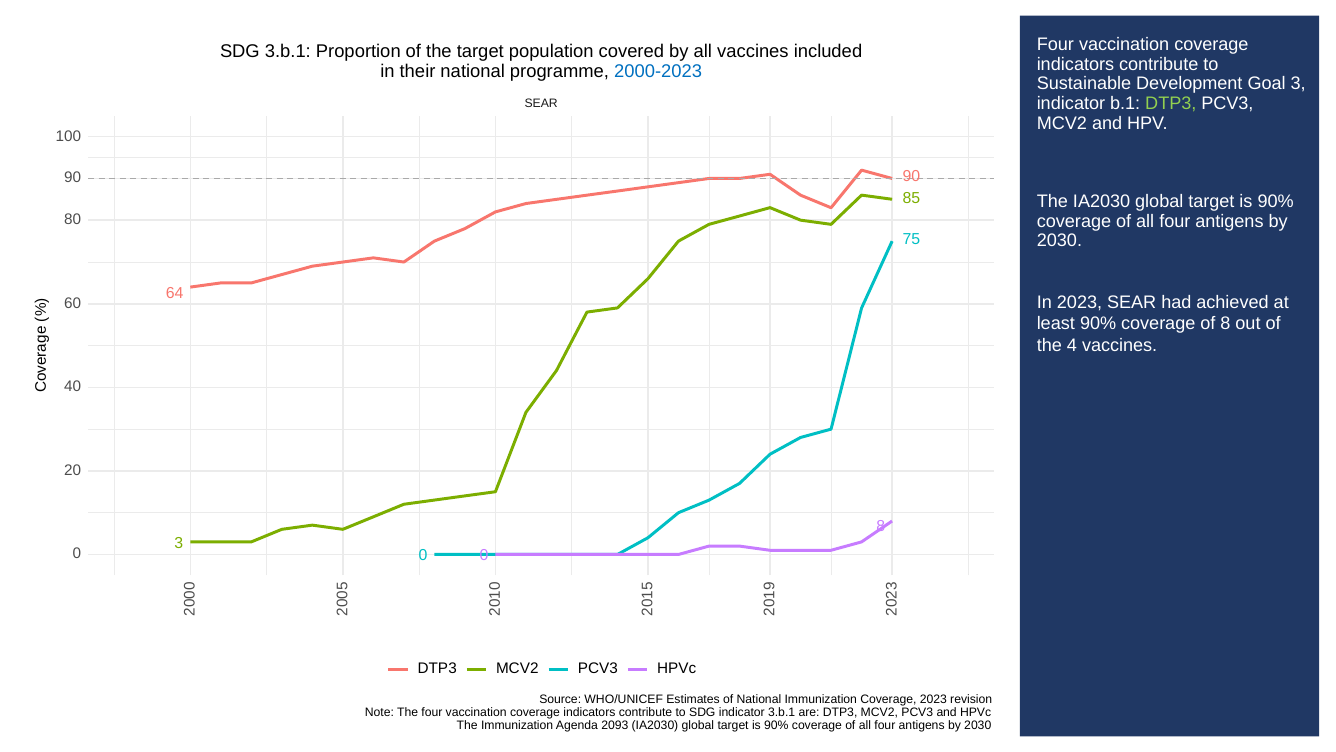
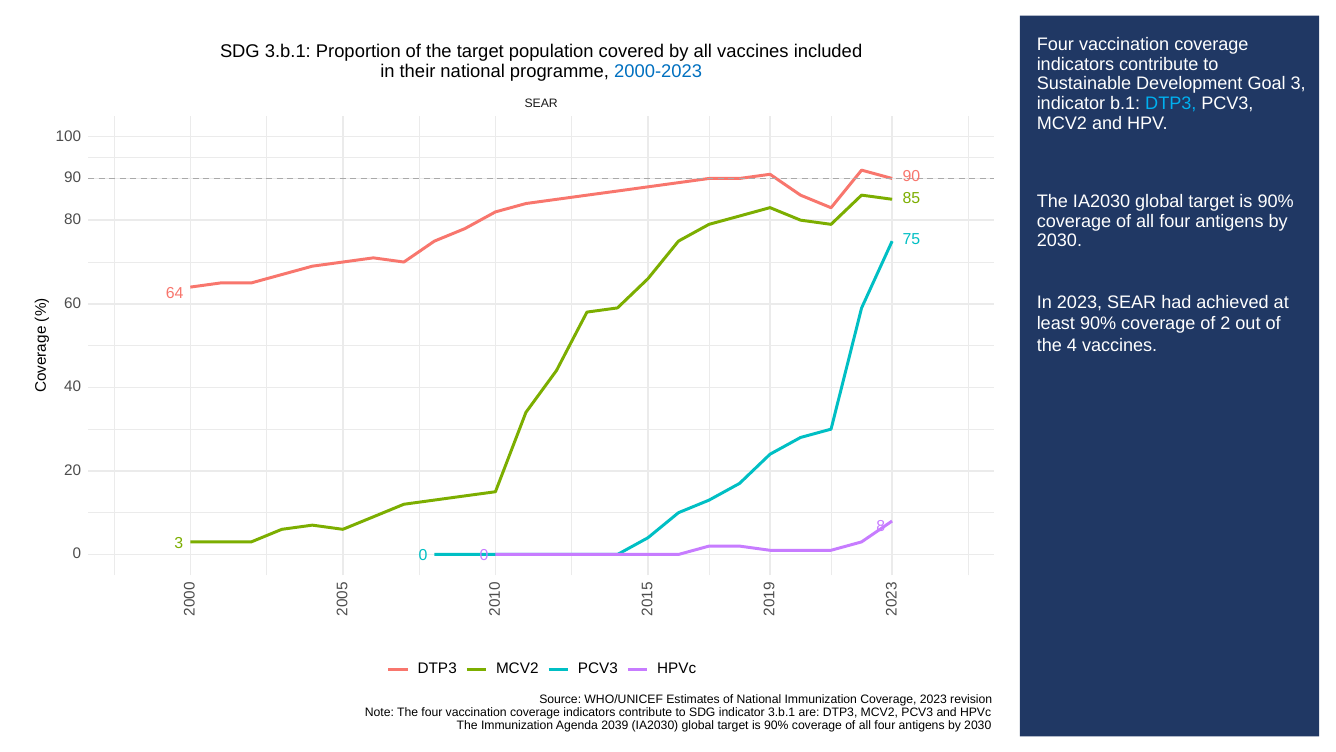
DTP3 at (1171, 103) colour: light green -> light blue
of 8: 8 -> 2
2093: 2093 -> 2039
